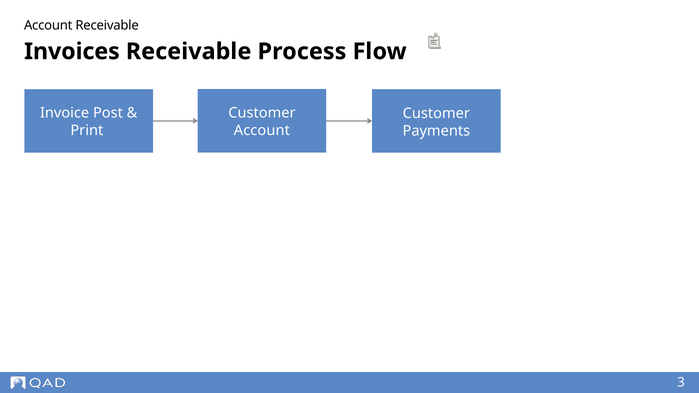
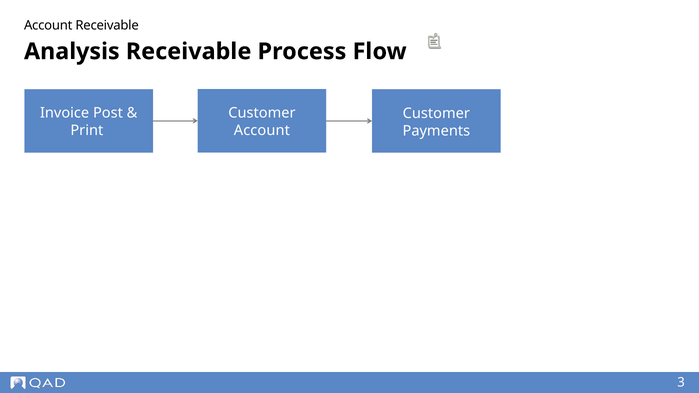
Invoices: Invoices -> Analysis
